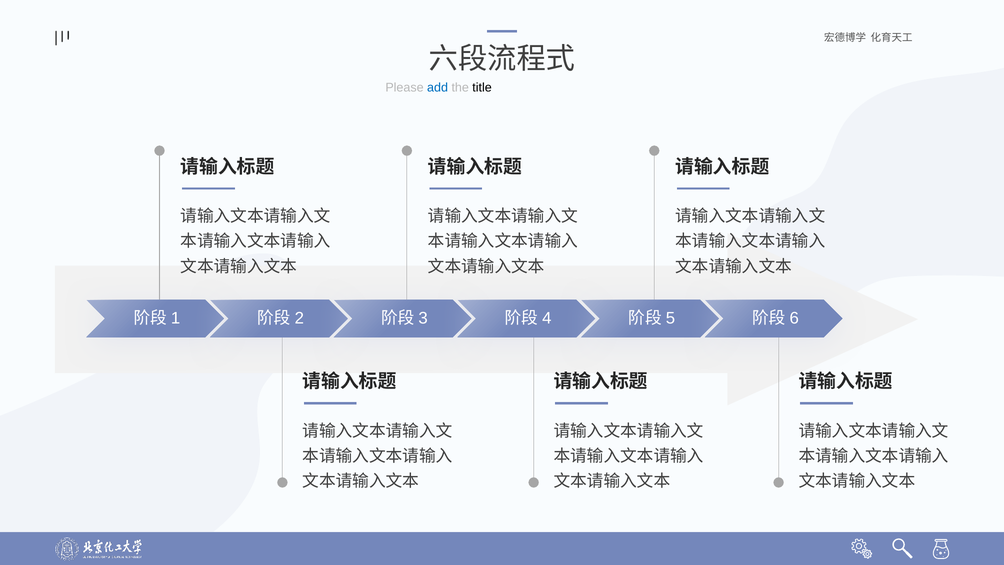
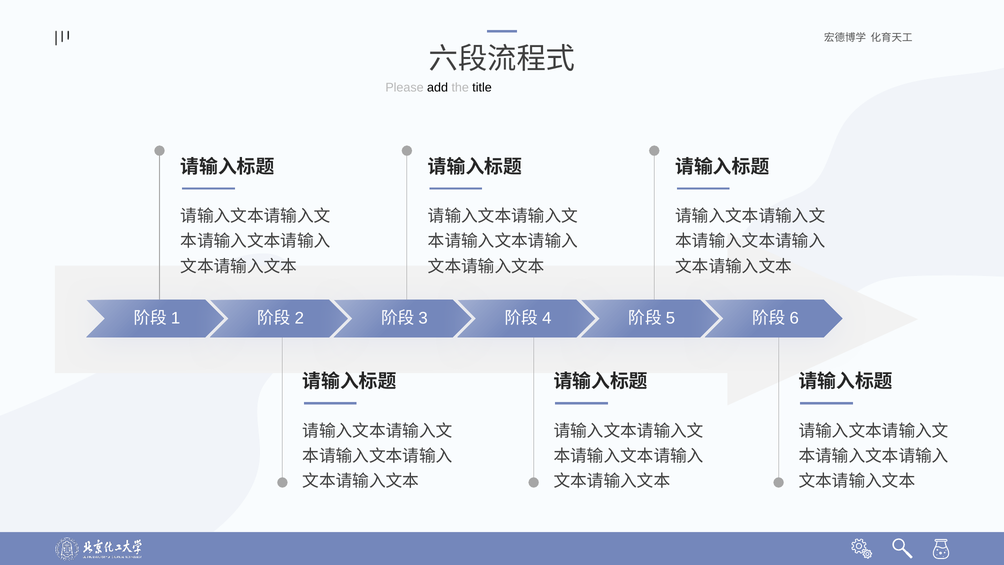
add colour: blue -> black
